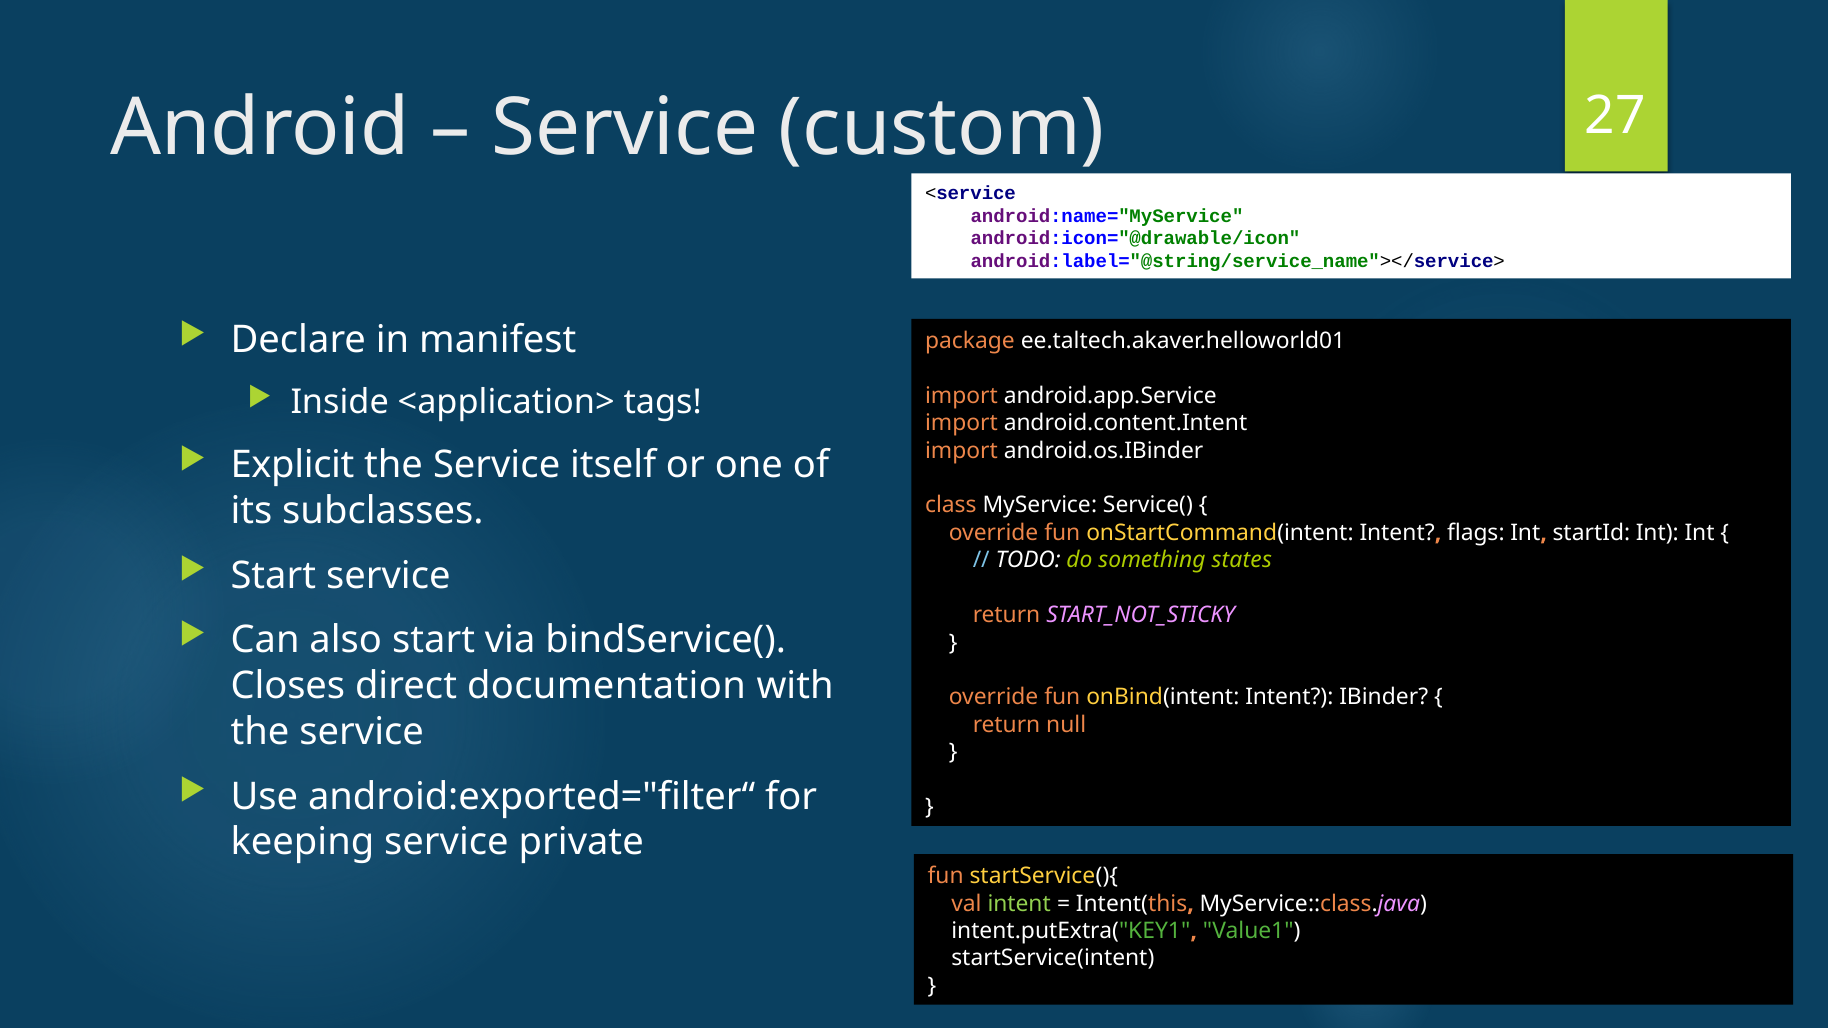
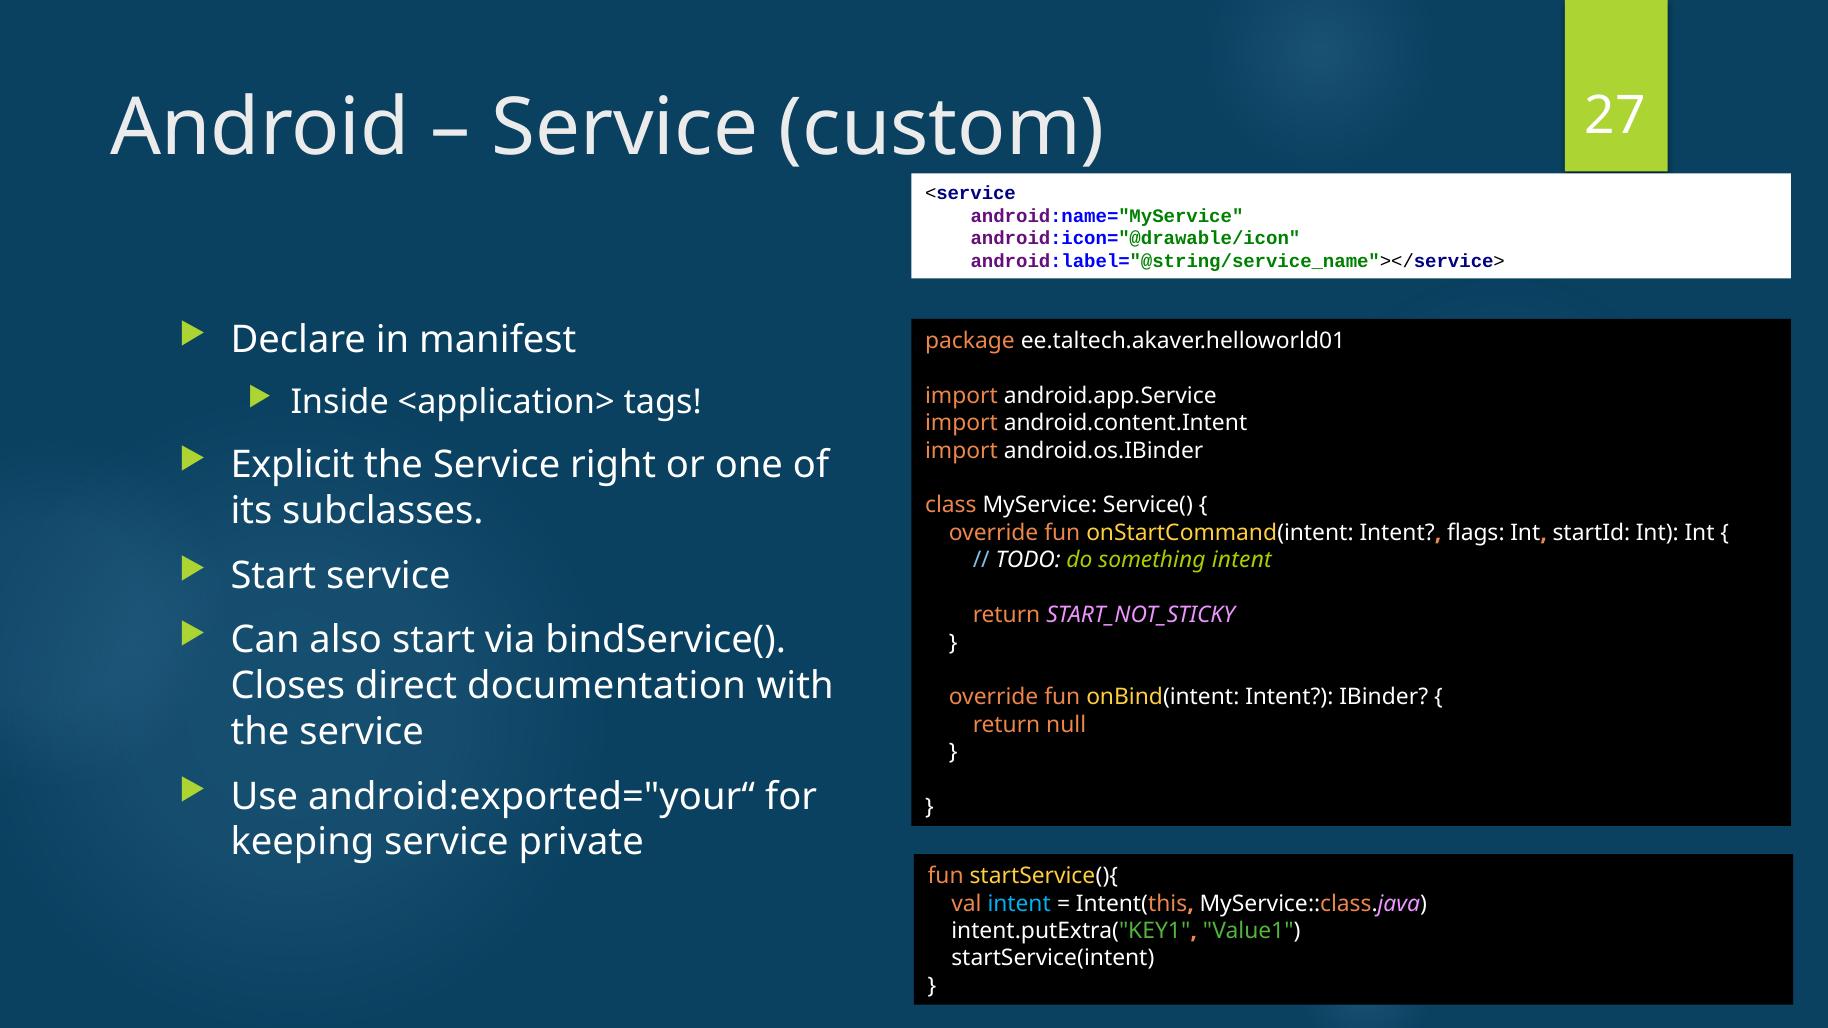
itself: itself -> right
something states: states -> intent
android:exported="filter“: android:exported="filter“ -> android:exported="your“
intent at (1019, 904) colour: light green -> light blue
